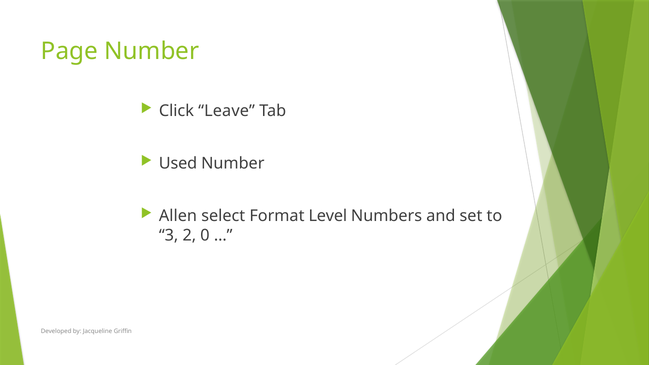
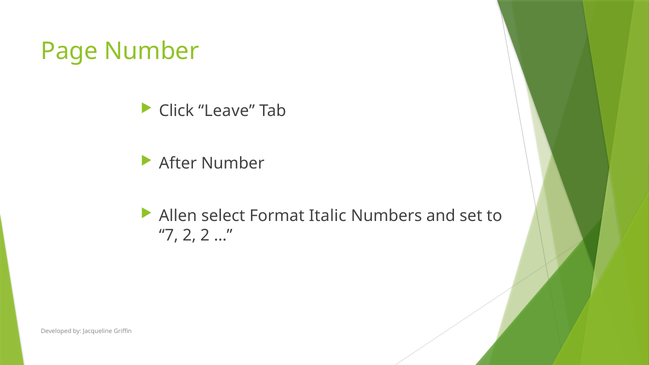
Used: Used -> After
Level: Level -> Italic
3: 3 -> 7
2 0: 0 -> 2
